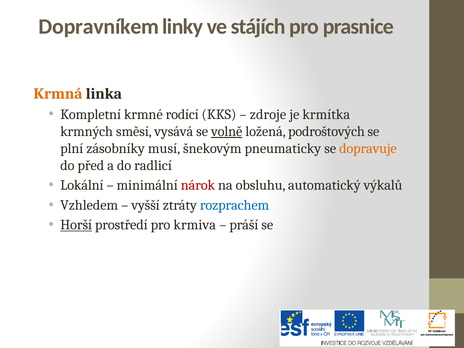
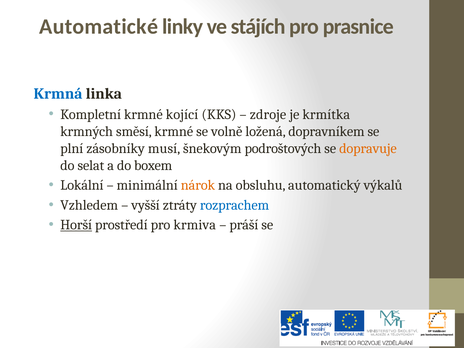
Dopravníkem: Dopravníkem -> Automatické
Krmná colour: orange -> blue
rodící: rodící -> kojící
směsí vysává: vysává -> krmné
volně underline: present -> none
podroštových: podroštových -> dopravníkem
pneumaticky: pneumaticky -> podroštových
před: před -> selat
radlicí: radlicí -> boxem
nárok colour: red -> orange
